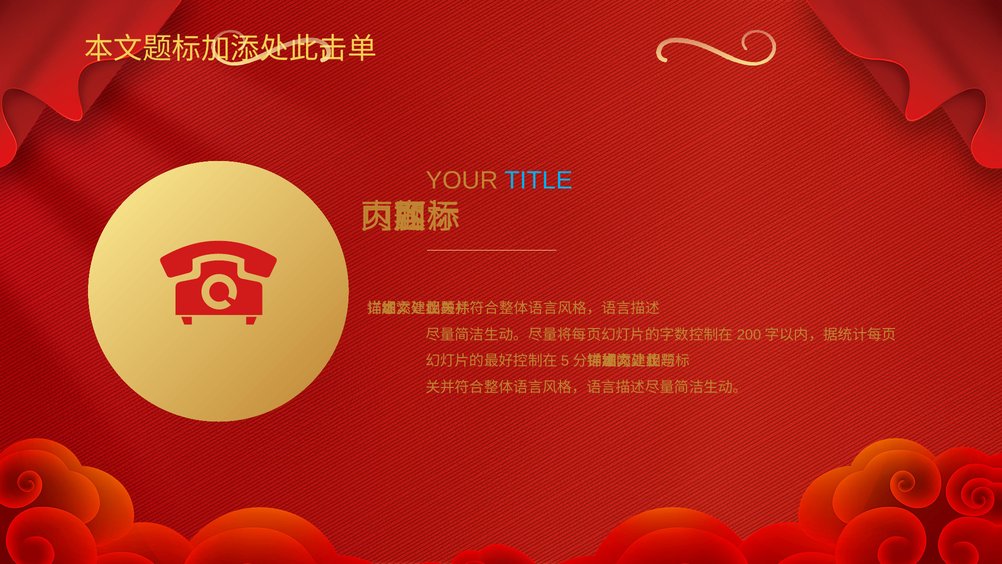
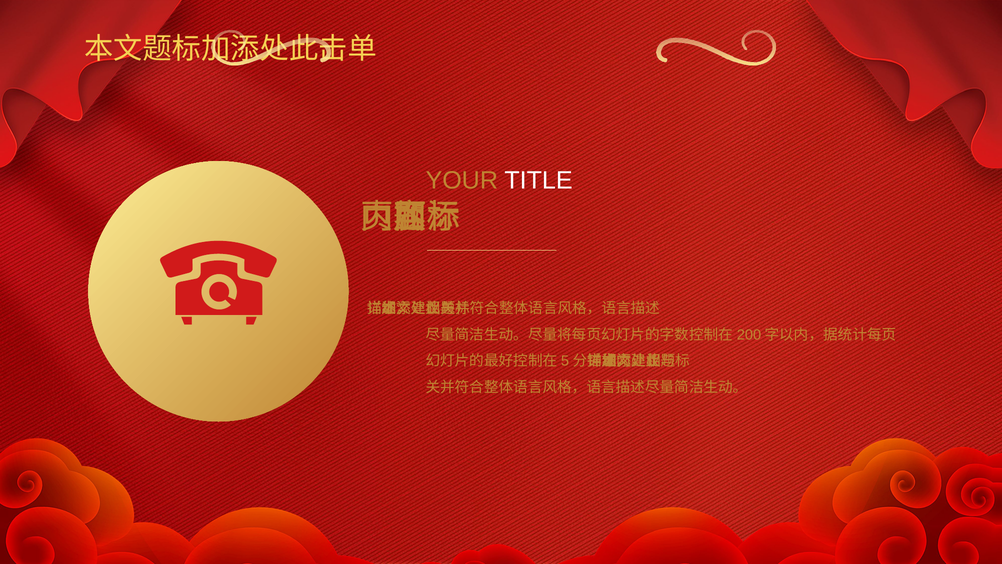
TITLE colour: light blue -> white
